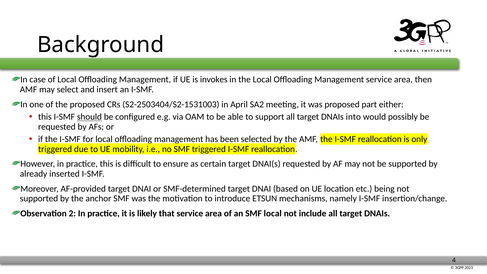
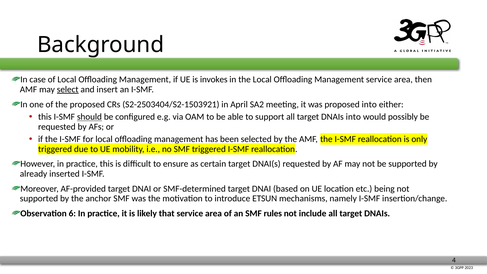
select underline: none -> present
S2-2503404/S2-1531003: S2-2503404/S2-1531003 -> S2-2503404/S2-1503921
proposed part: part -> into
2: 2 -> 6
SMF local: local -> rules
